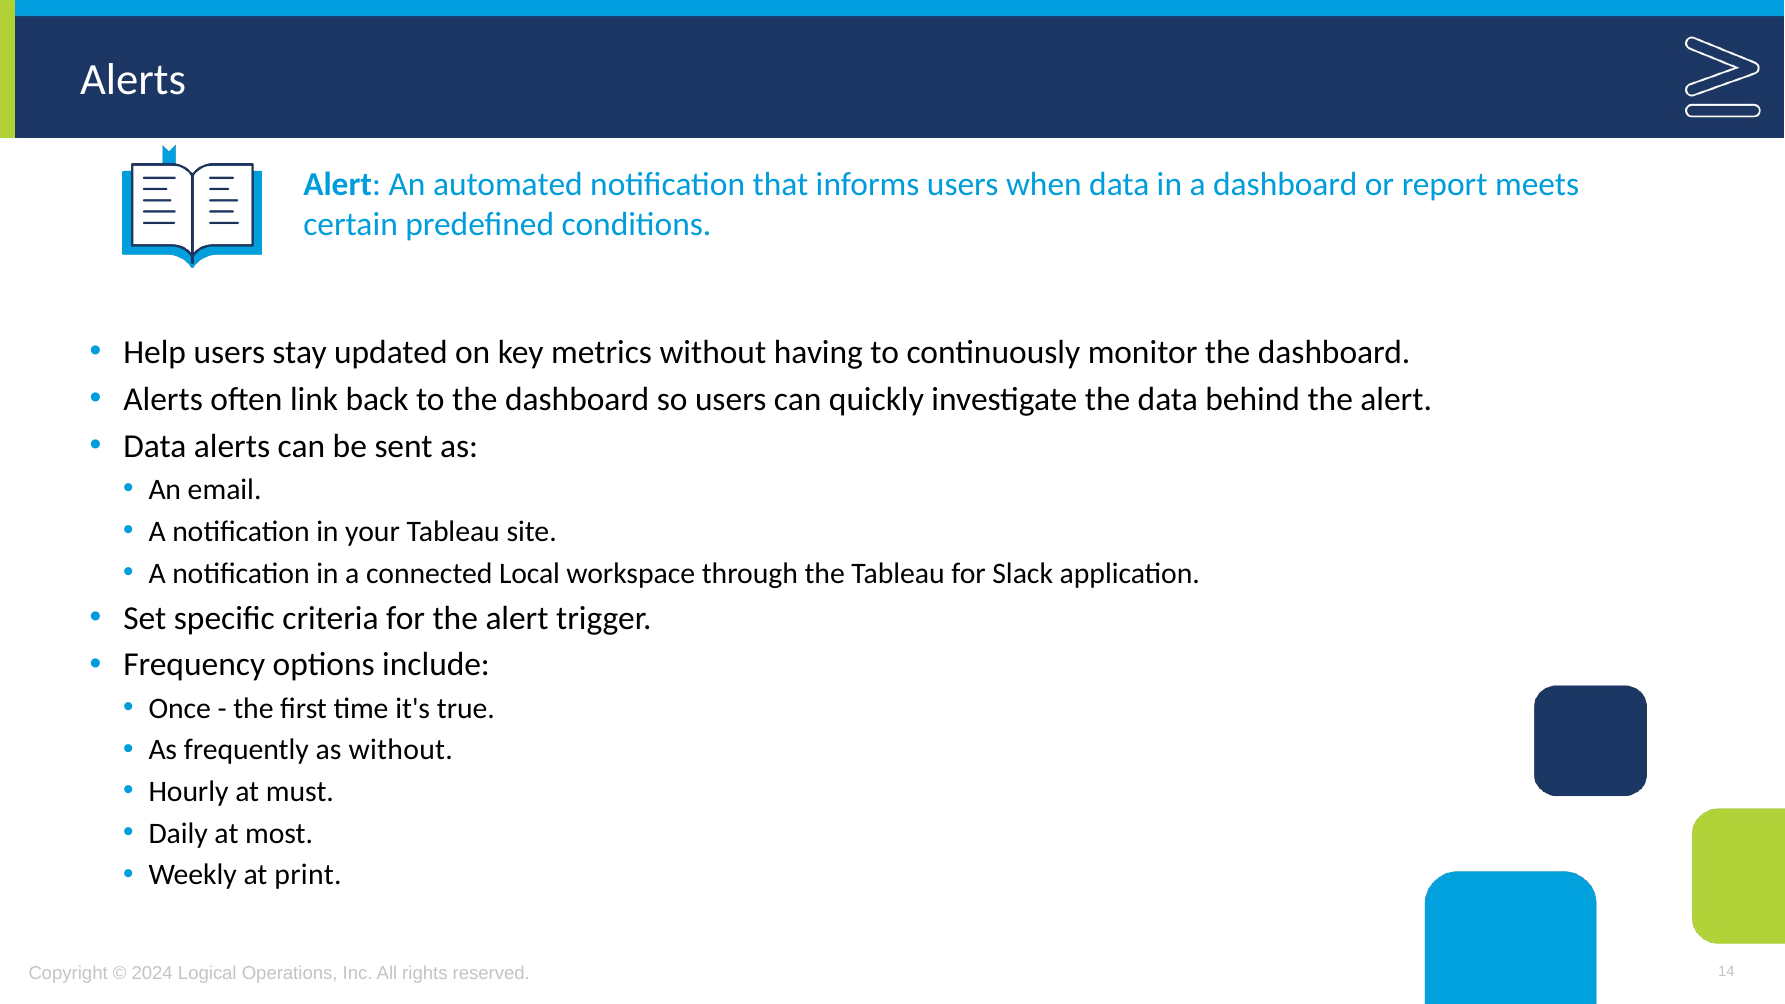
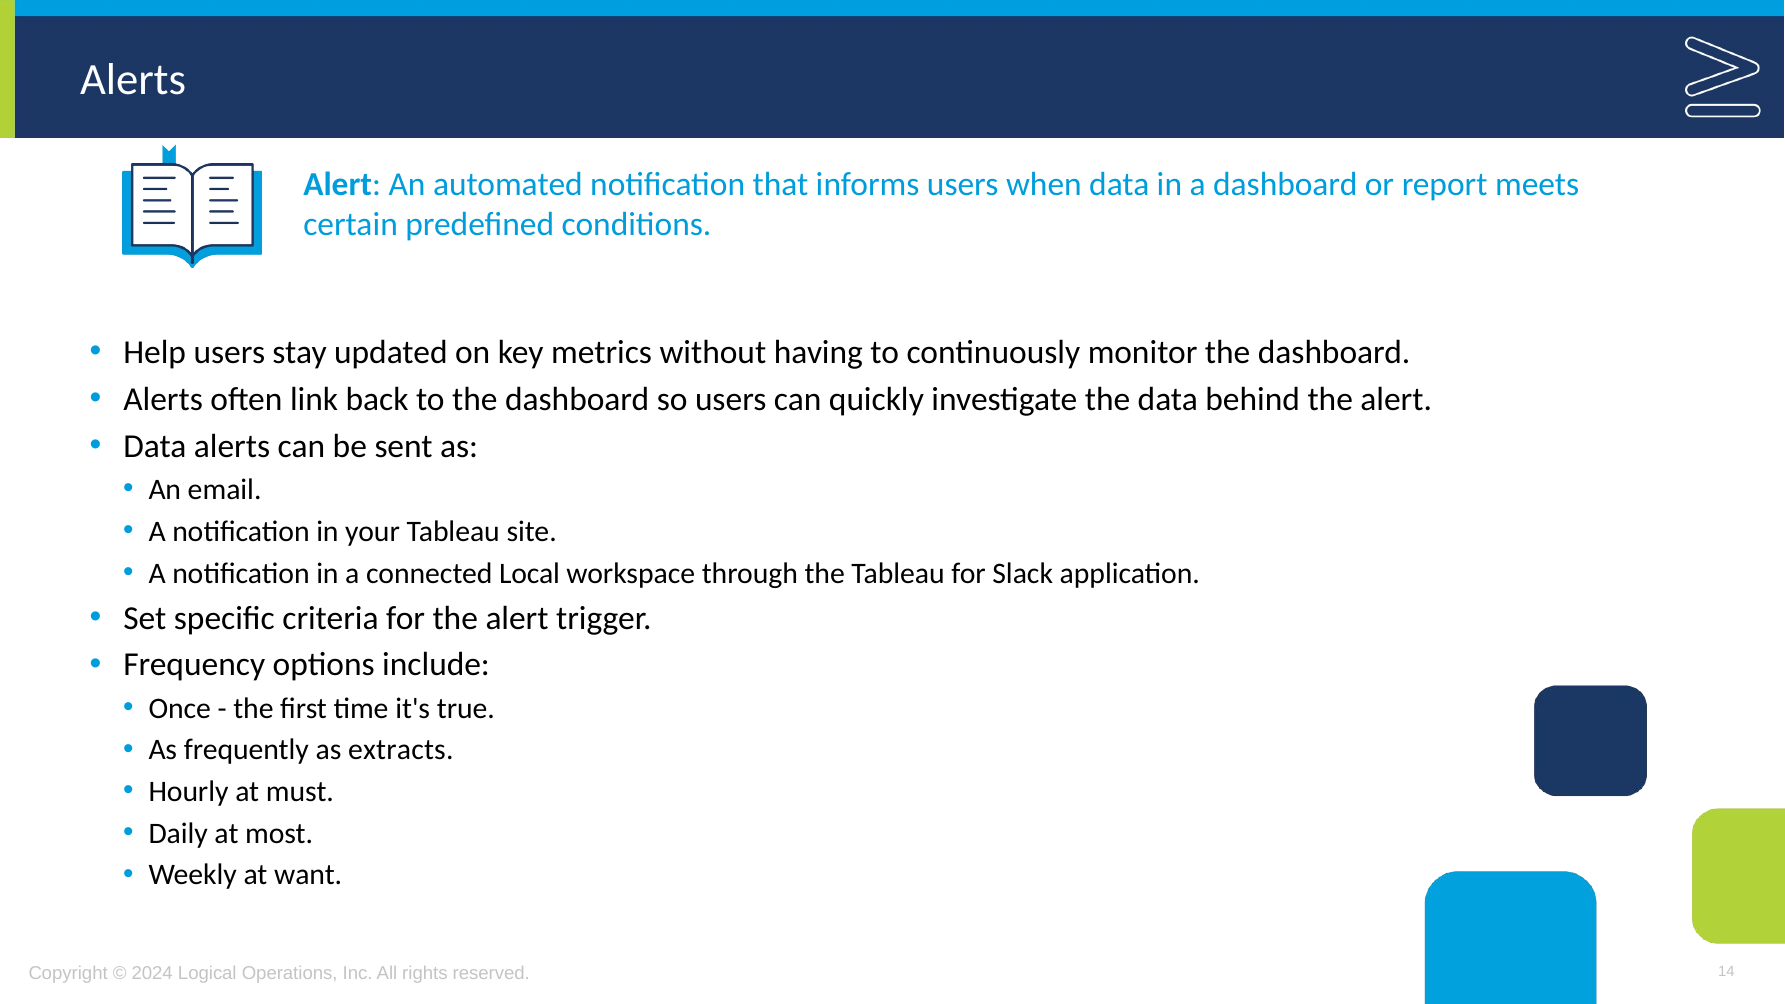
as without: without -> extracts
print: print -> want
